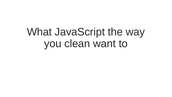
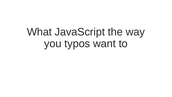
clean: clean -> typos
